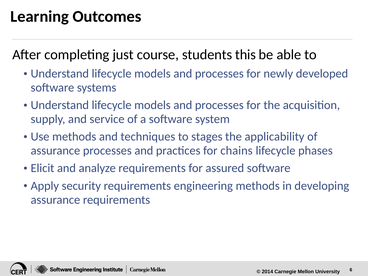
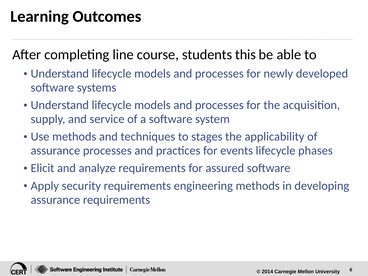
just: just -> line
chains: chains -> events
